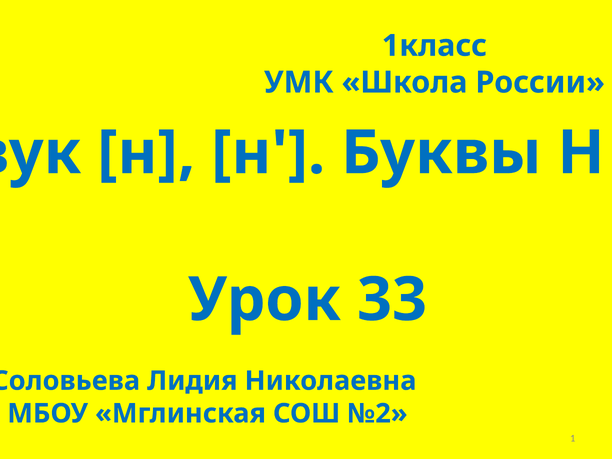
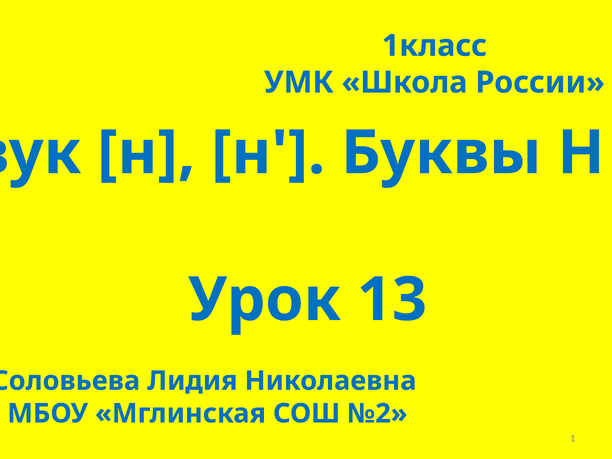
33: 33 -> 13
